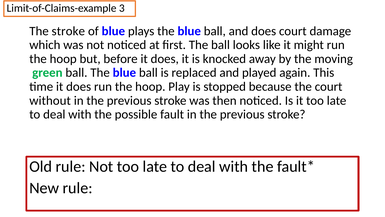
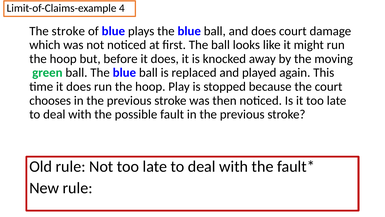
3: 3 -> 4
without: without -> chooses
